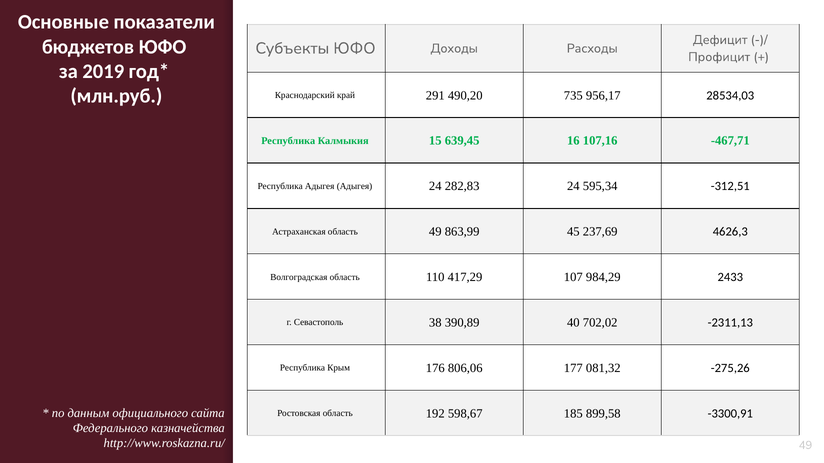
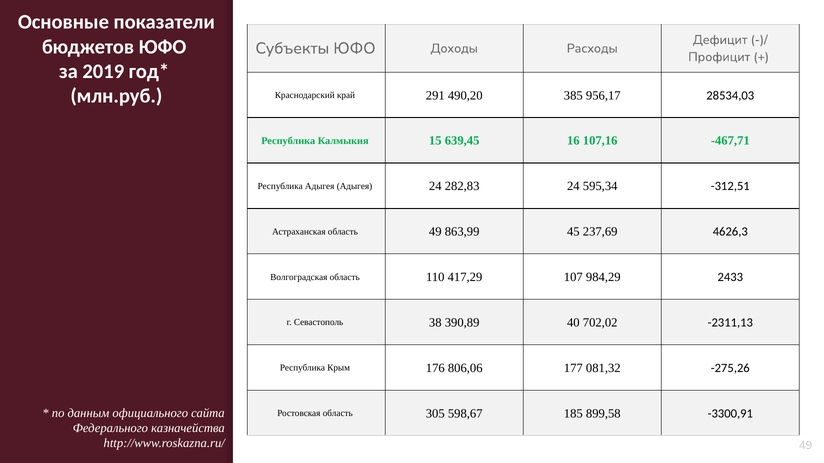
735: 735 -> 385
192: 192 -> 305
